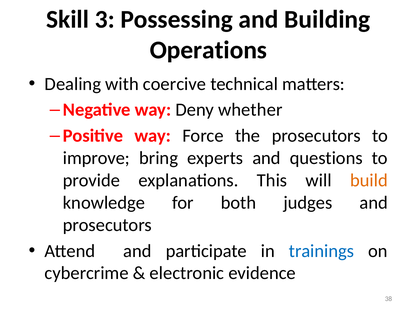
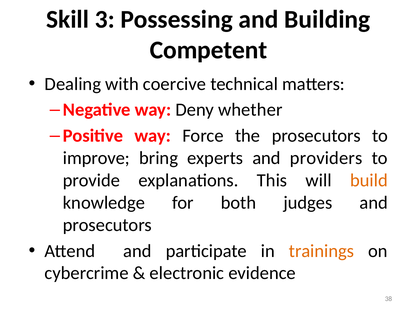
Operations: Operations -> Competent
questions: questions -> providers
trainings colour: blue -> orange
